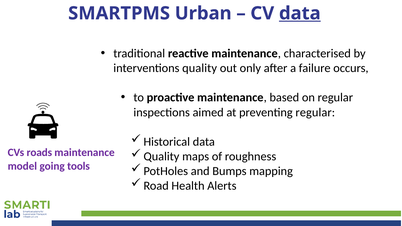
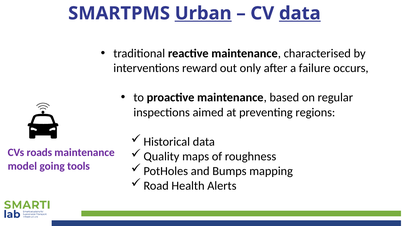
Urban underline: none -> present
interventions quality: quality -> reward
preventing regular: regular -> regions
